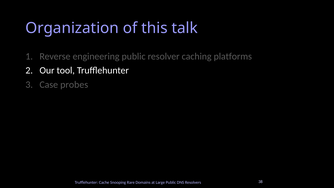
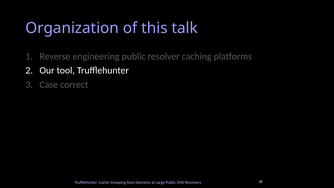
probes: probes -> correct
